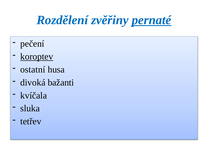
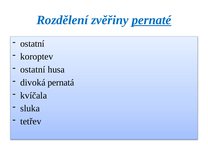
pečení at (32, 44): pečení -> ostatní
koroptev underline: present -> none
bažanti: bažanti -> pernatá
